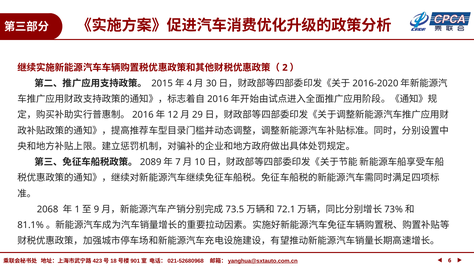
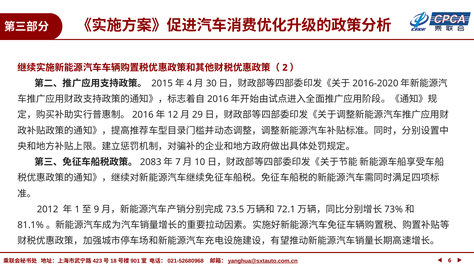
2089: 2089 -> 2083
2068: 2068 -> 2012
